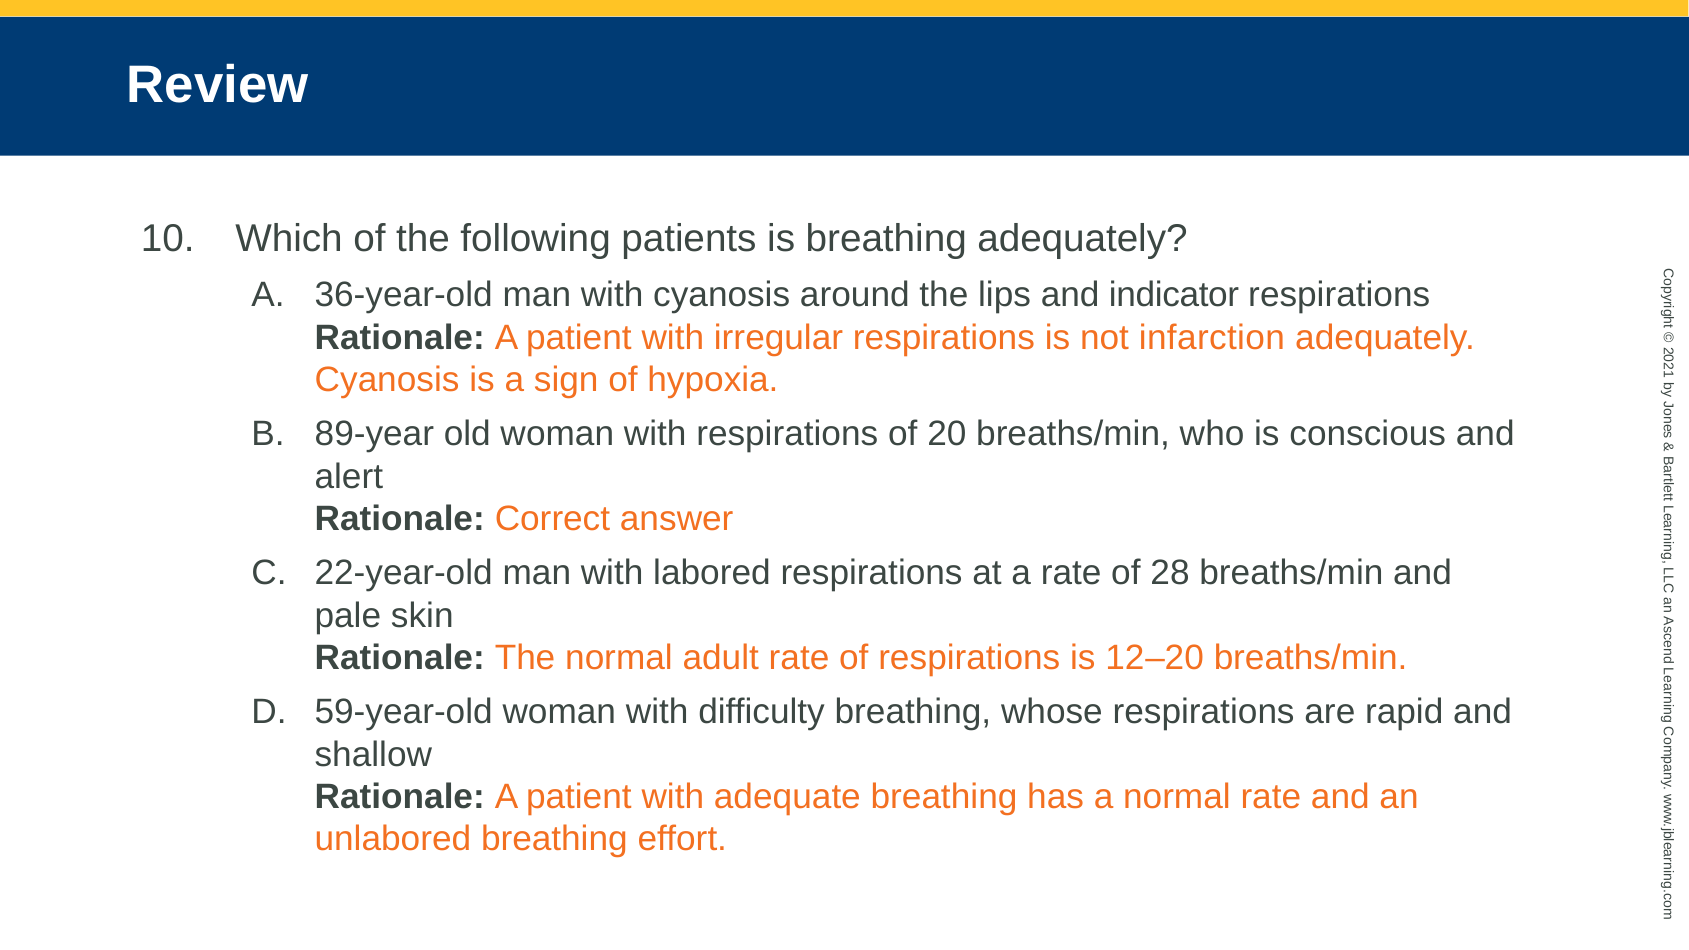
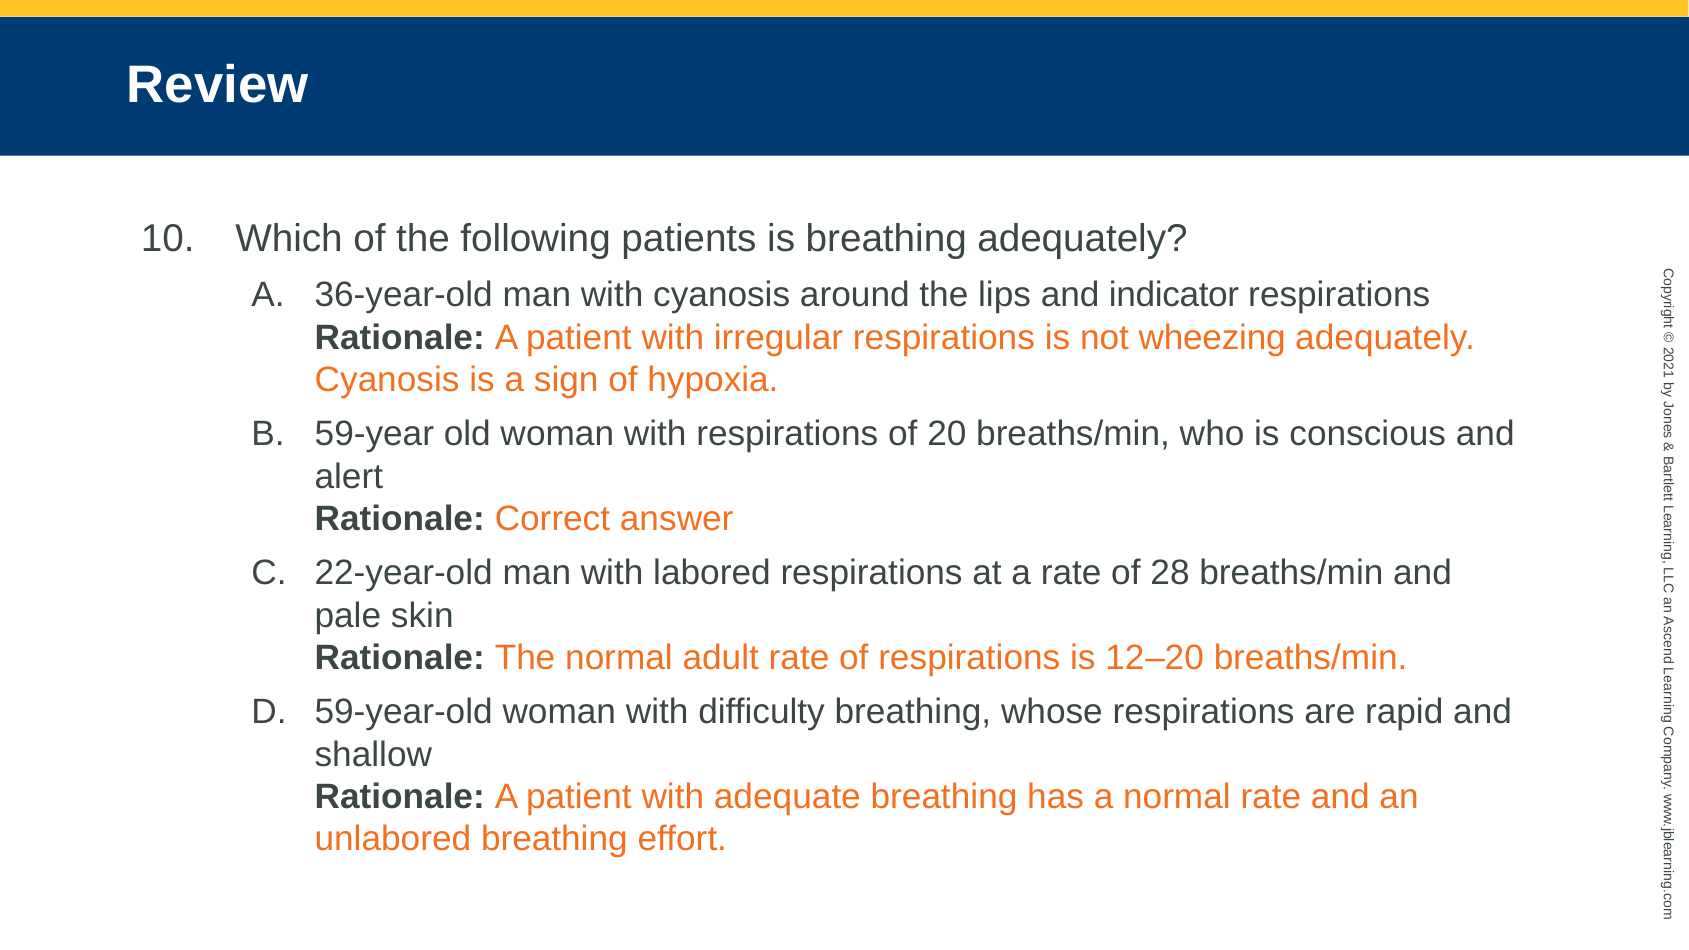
infarction: infarction -> wheezing
89-year: 89-year -> 59-year
